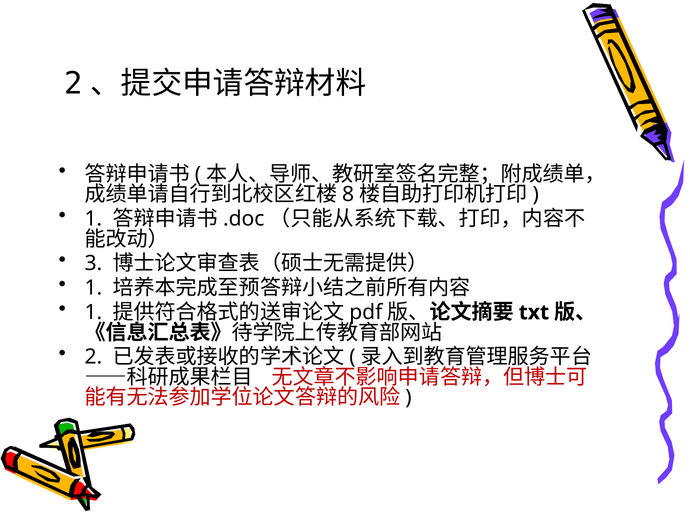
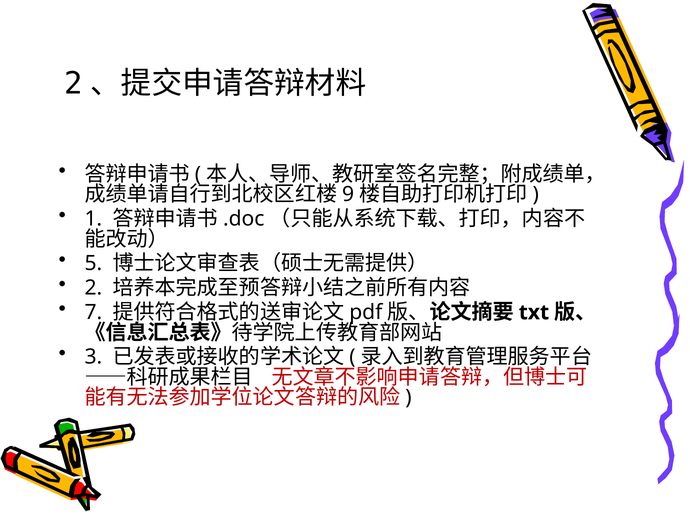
8: 8 -> 9
3: 3 -> 5
1 at (93, 288): 1 -> 2
1 at (93, 313): 1 -> 7
2: 2 -> 3
